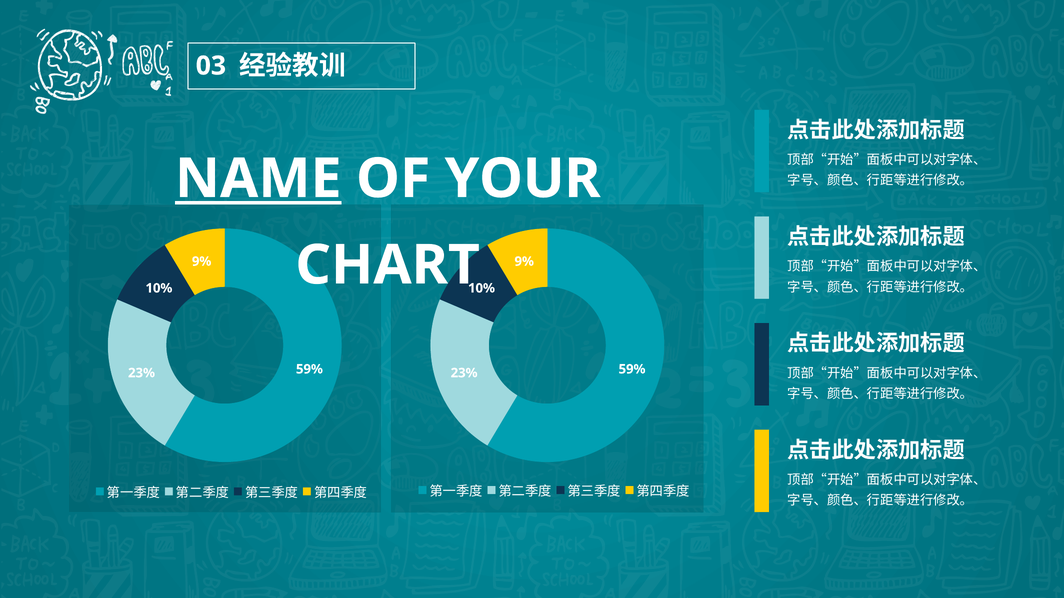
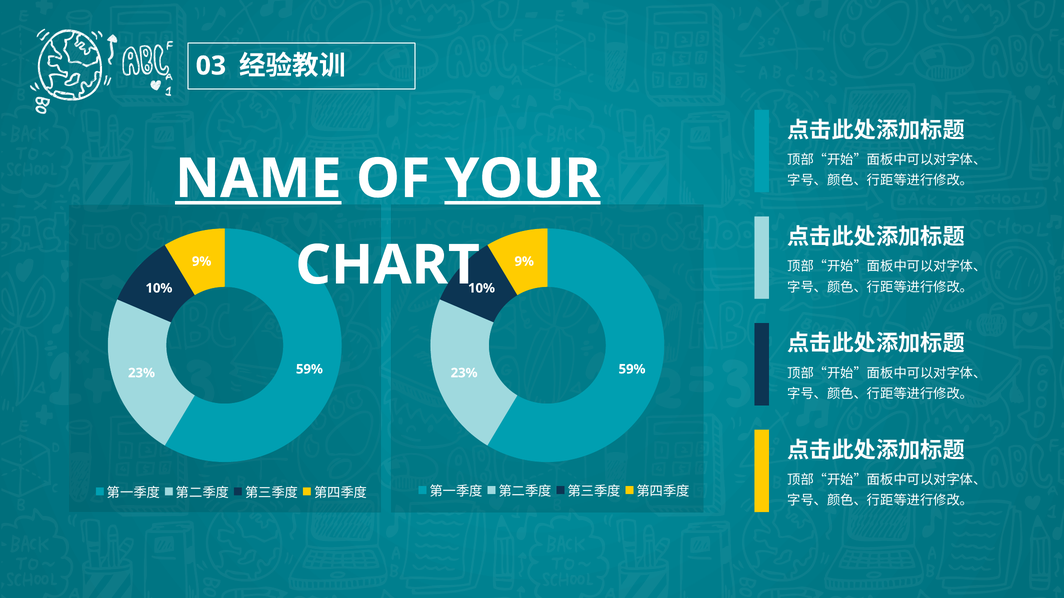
YOUR underline: none -> present
